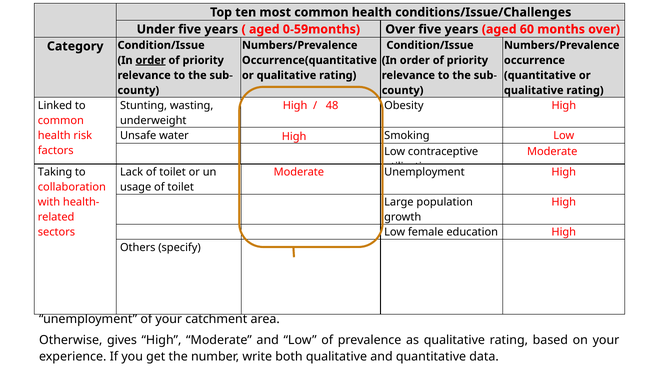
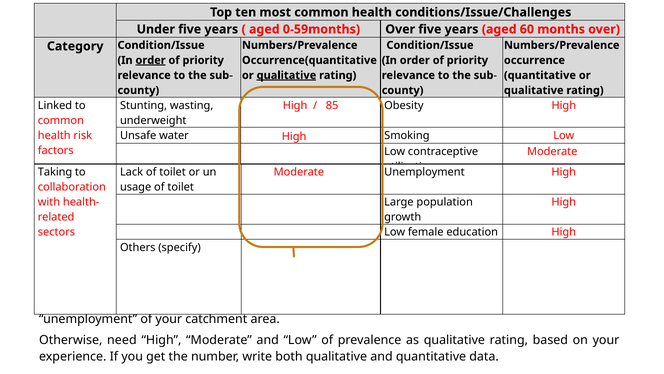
qualitative at (286, 75) underline: none -> present
48: 48 -> 85
gives: gives -> need
